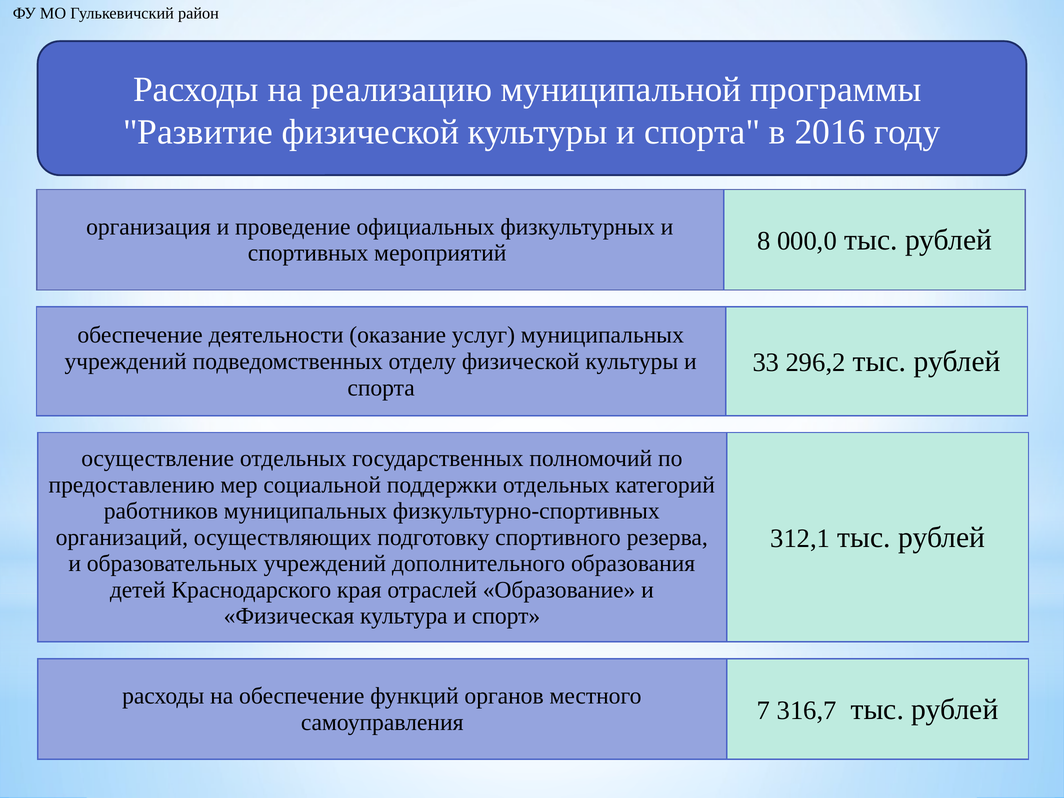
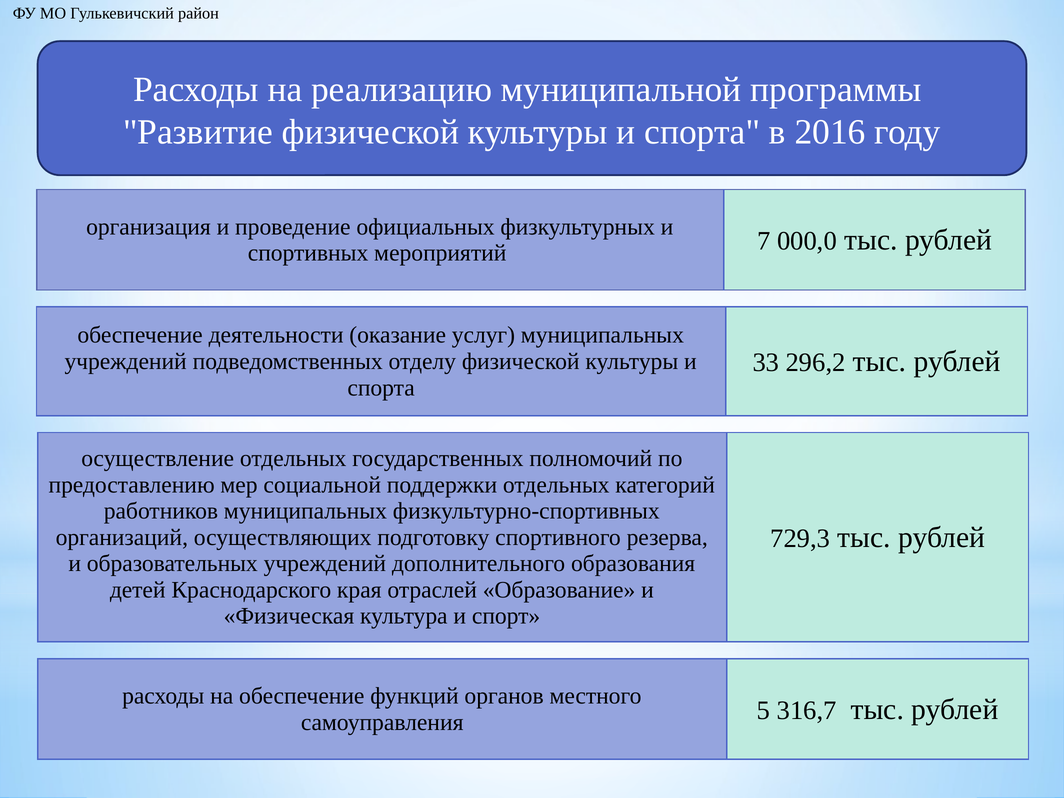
8: 8 -> 7
312,1: 312,1 -> 729,3
7: 7 -> 5
